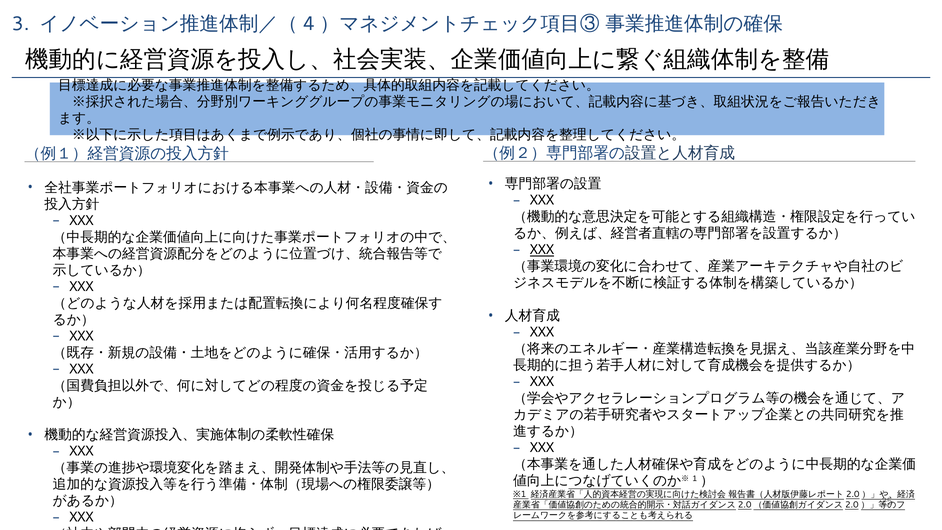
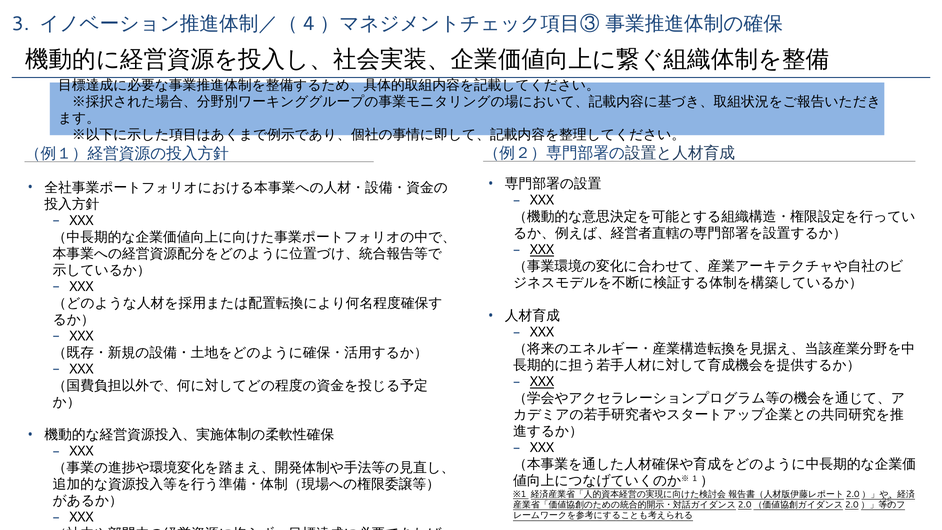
XXX at (542, 382) underline: none -> present
